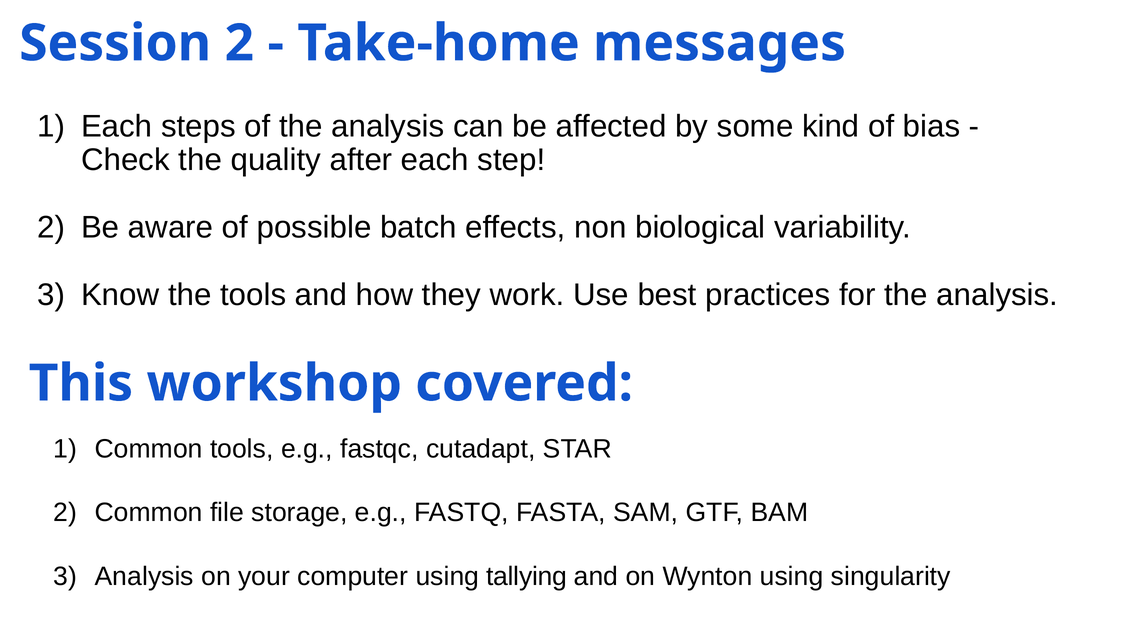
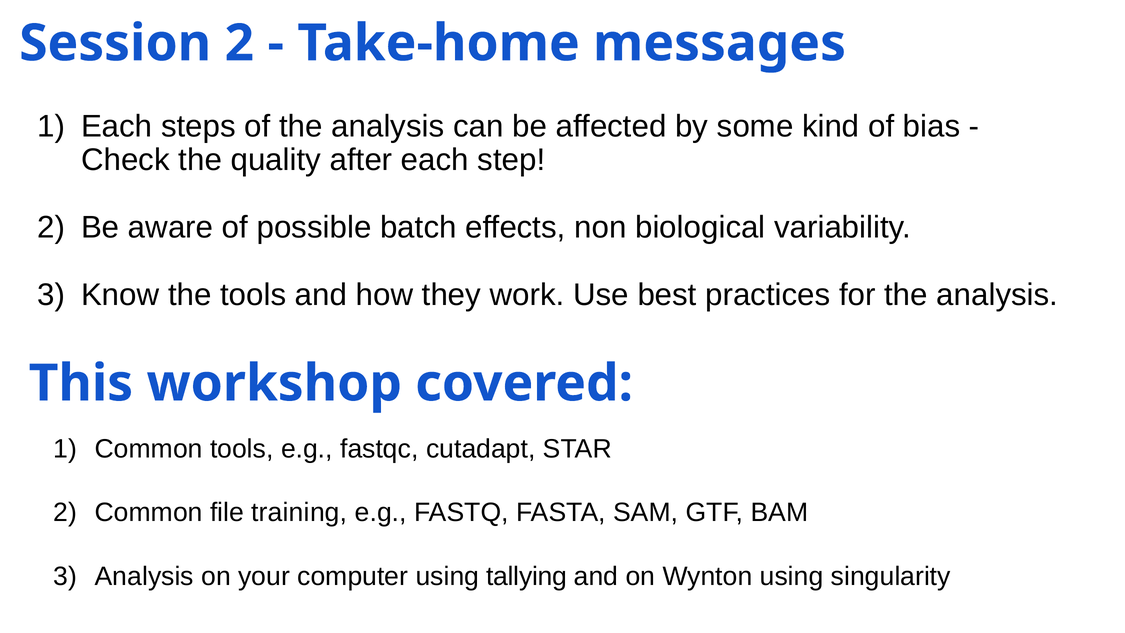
storage: storage -> training
